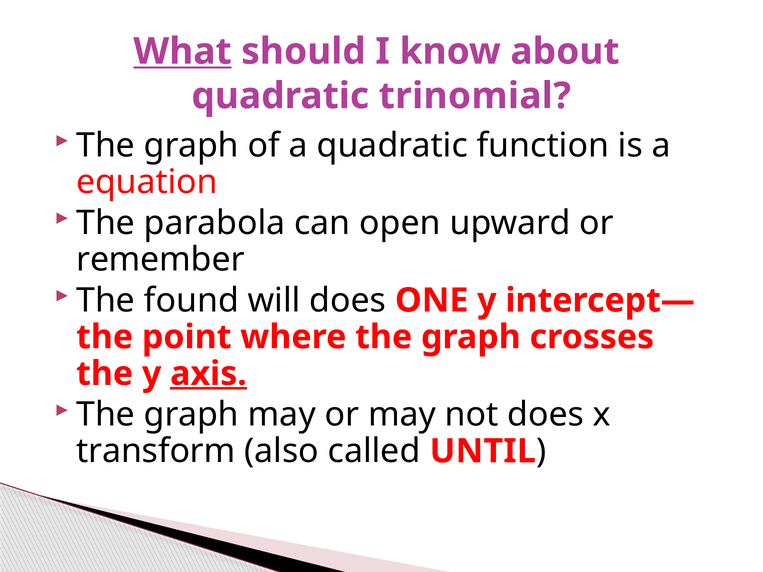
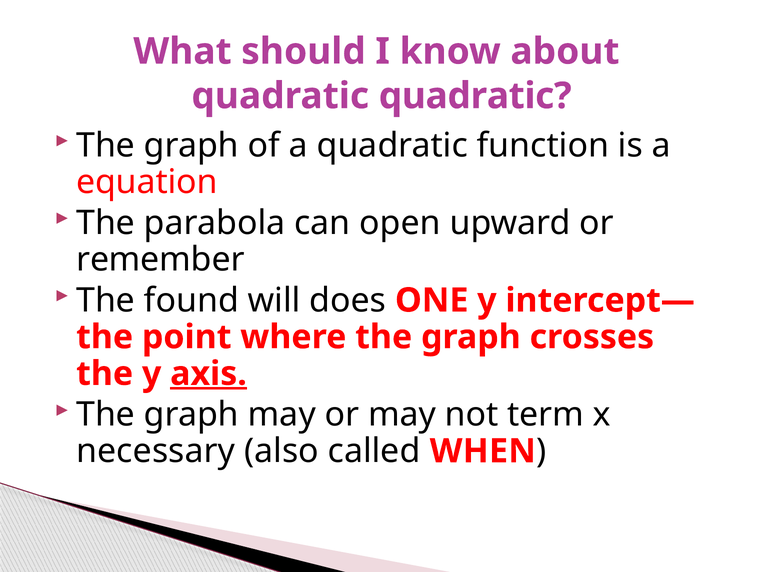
What underline: present -> none
quadratic trinomial: trinomial -> quadratic
not does: does -> term
transform: transform -> necessary
UNTIL: UNTIL -> WHEN
